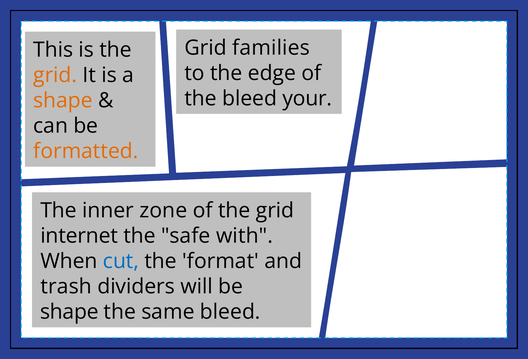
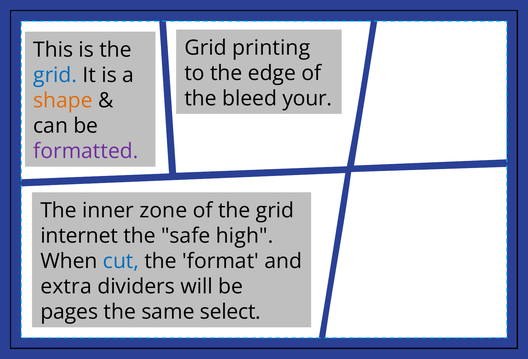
families: families -> printing
grid at (55, 75) colour: orange -> blue
formatted colour: orange -> purple
with: with -> high
trash: trash -> extra
shape at (69, 312): shape -> pages
same bleed: bleed -> select
